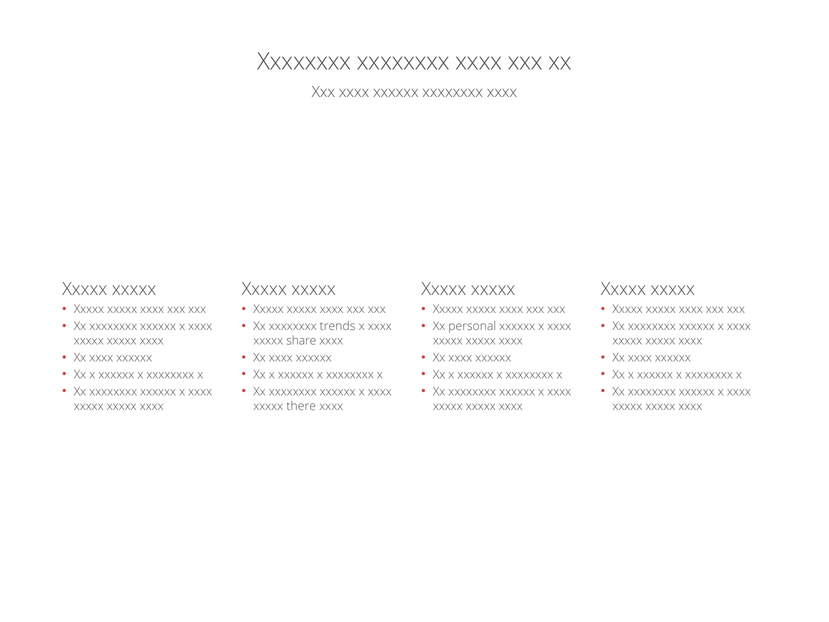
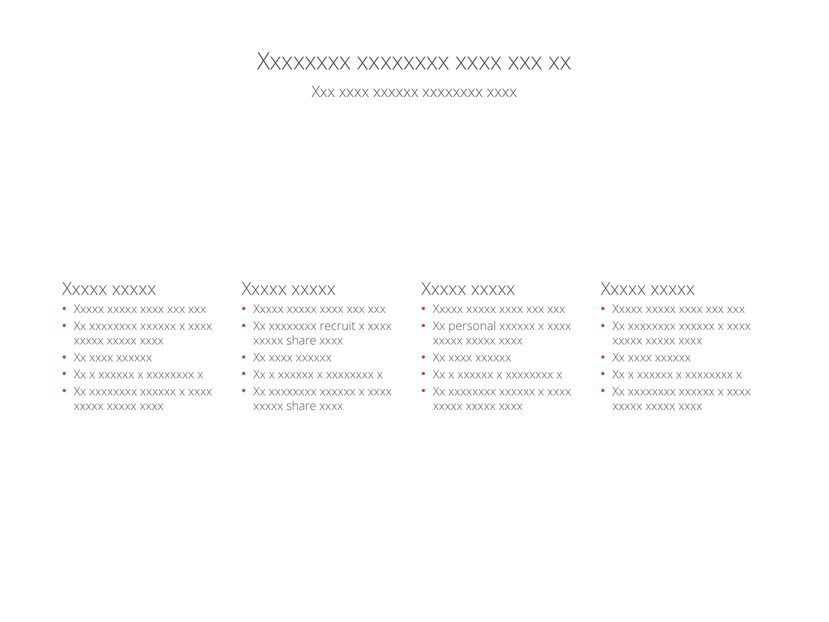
trends: trends -> recruit
there at (301, 406): there -> share
